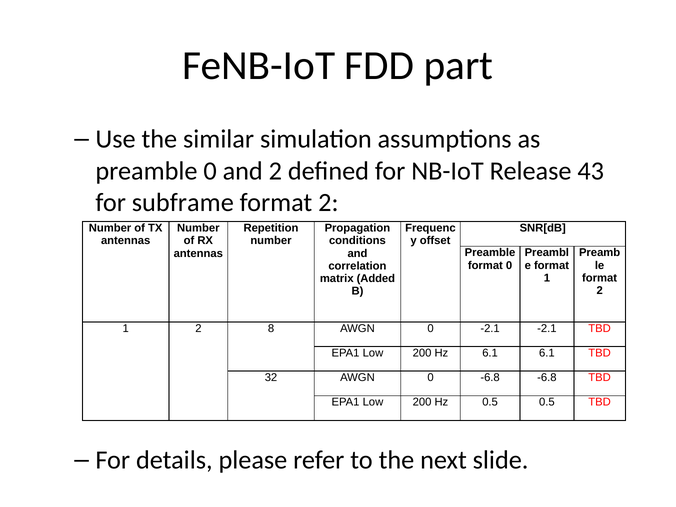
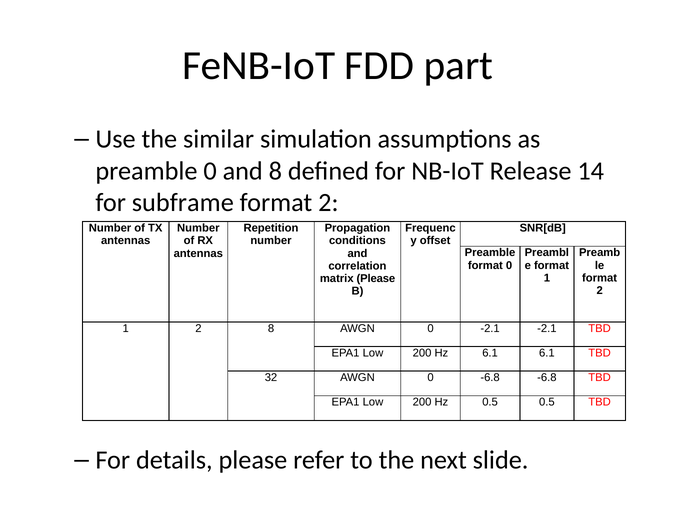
and 2: 2 -> 8
43: 43 -> 14
matrix Added: Added -> Please
